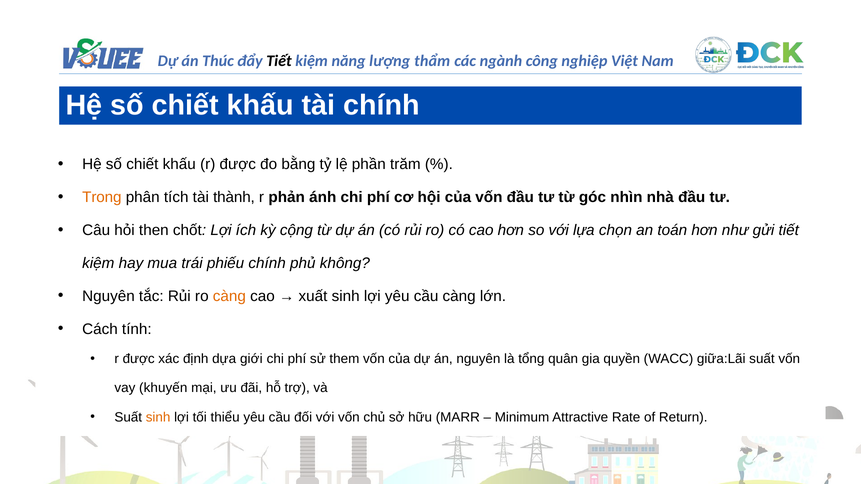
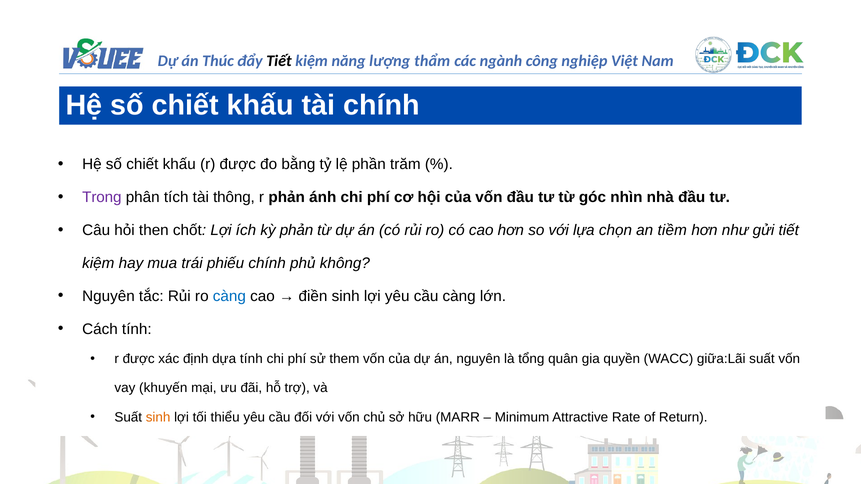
Trong colour: orange -> purple
thành: thành -> thông
kỳ cộng: cộng -> phản
toán: toán -> tiềm
càng at (229, 296) colour: orange -> blue
xuất: xuất -> điền
dựa giới: giới -> tính
